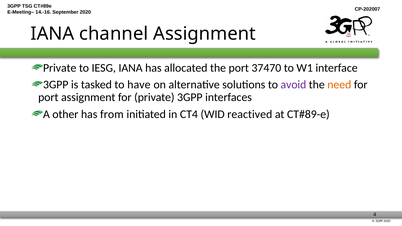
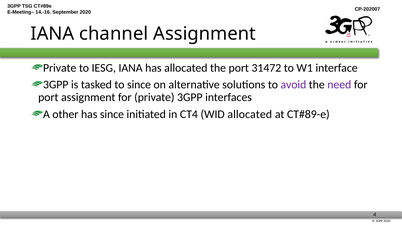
37470: 37470 -> 31472
to have: have -> since
need colour: orange -> purple
has from: from -> since
WID reactived: reactived -> allocated
